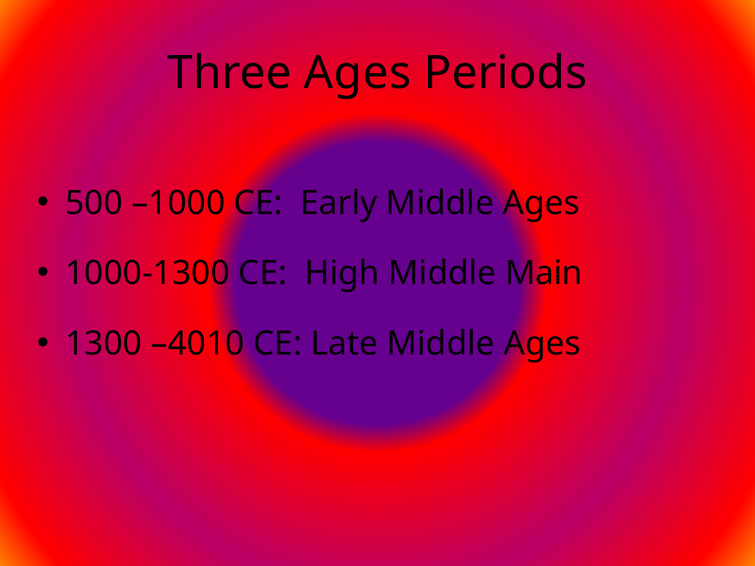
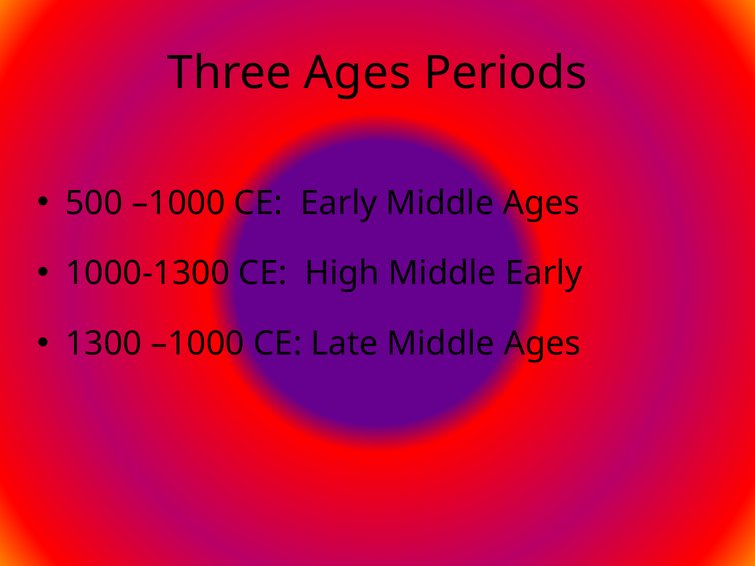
Middle Main: Main -> Early
1300 –4010: –4010 -> –1000
